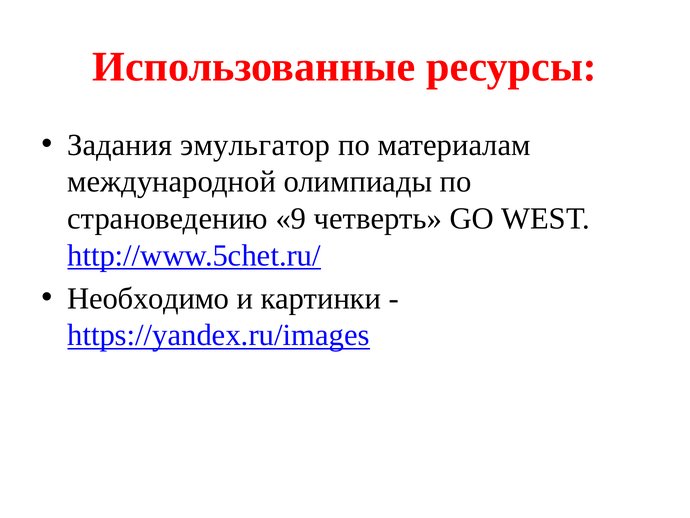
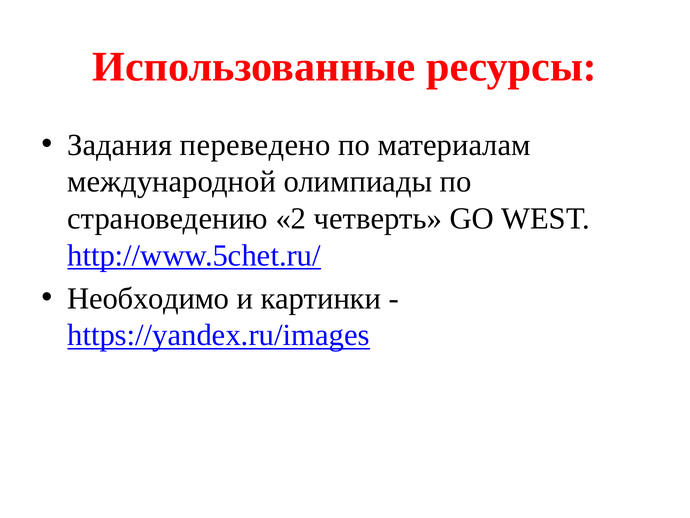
эмульгатор: эмульгатор -> переведено
9: 9 -> 2
